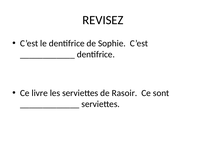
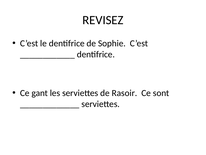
livre: livre -> gant
